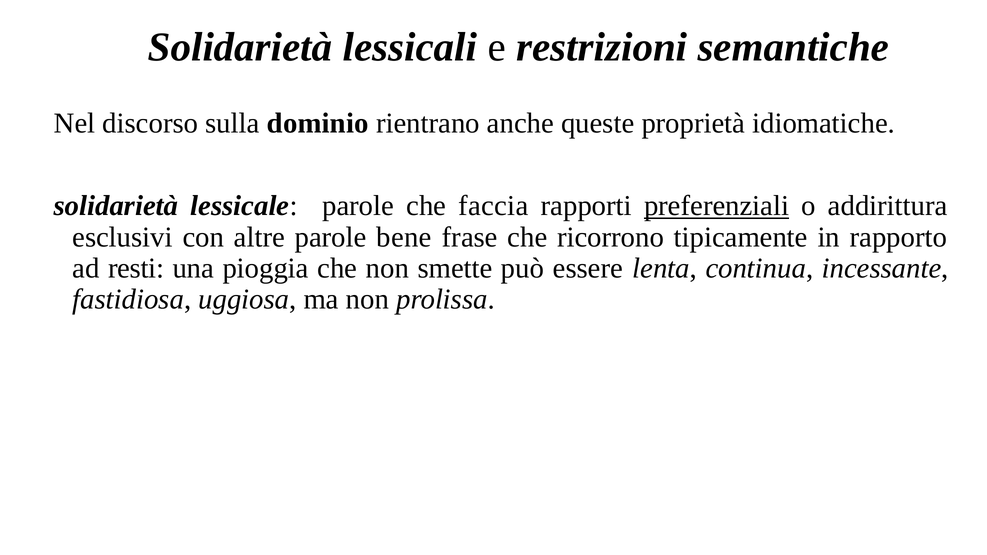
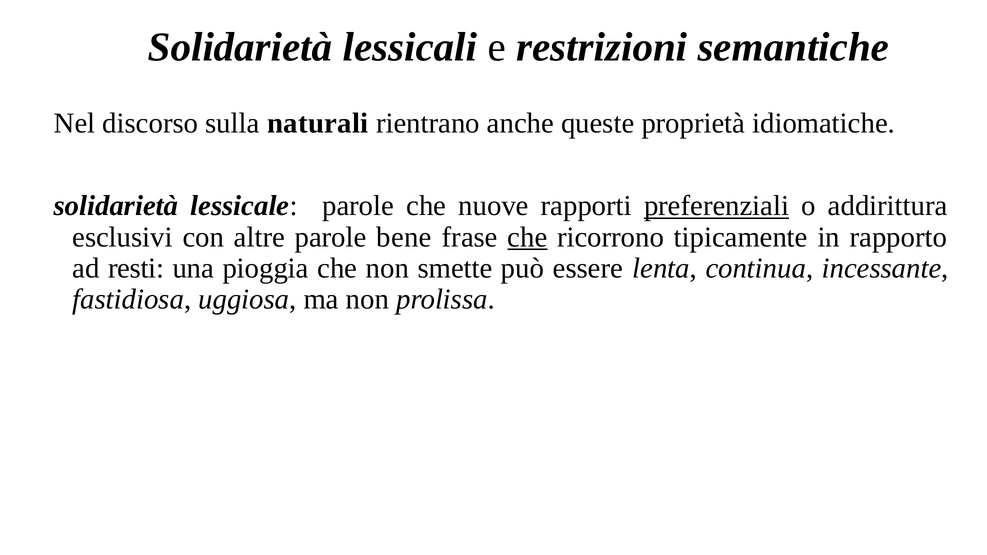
dominio: dominio -> naturali
faccia: faccia -> nuove
che at (527, 237) underline: none -> present
